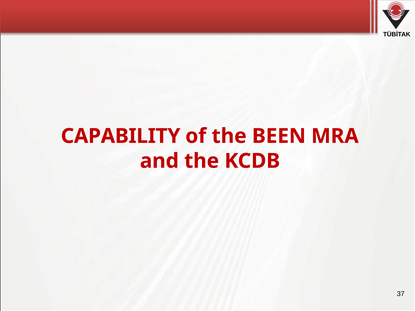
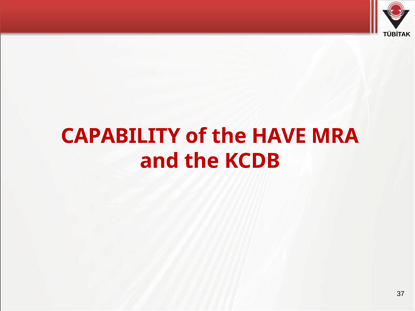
BEEN: BEEN -> HAVE
